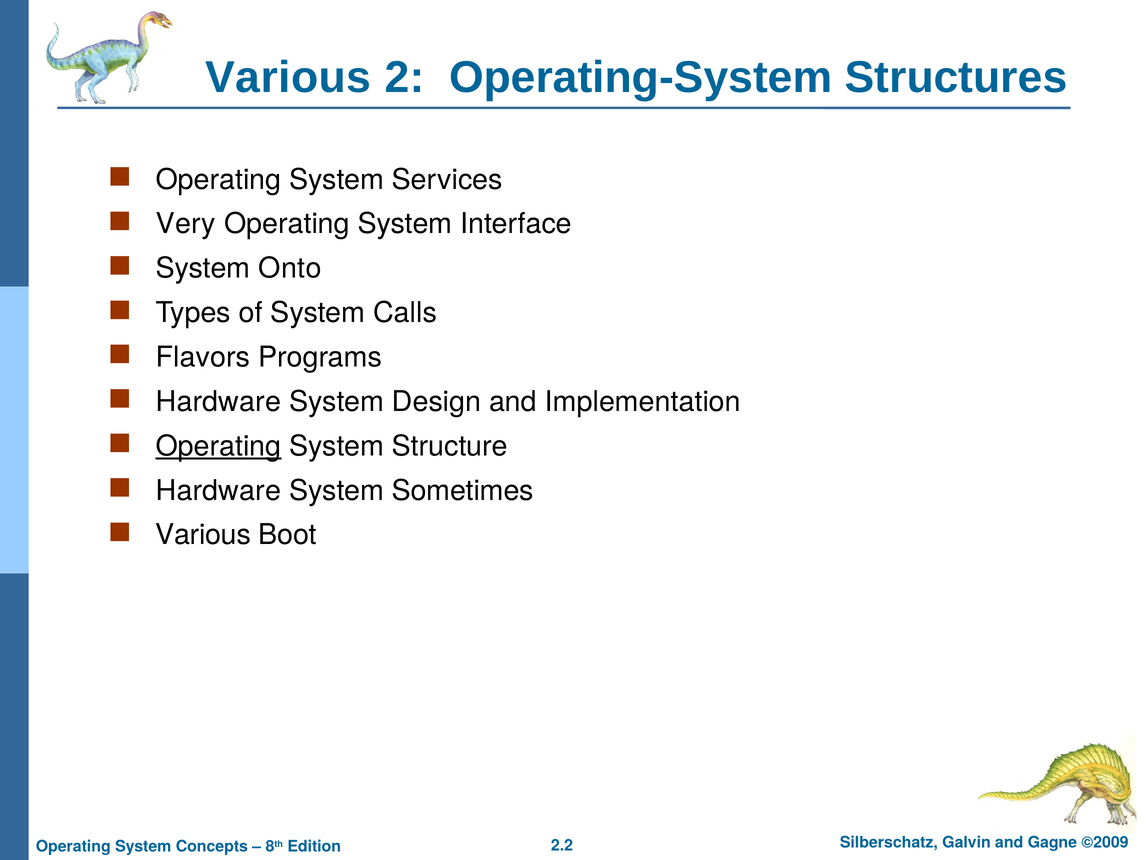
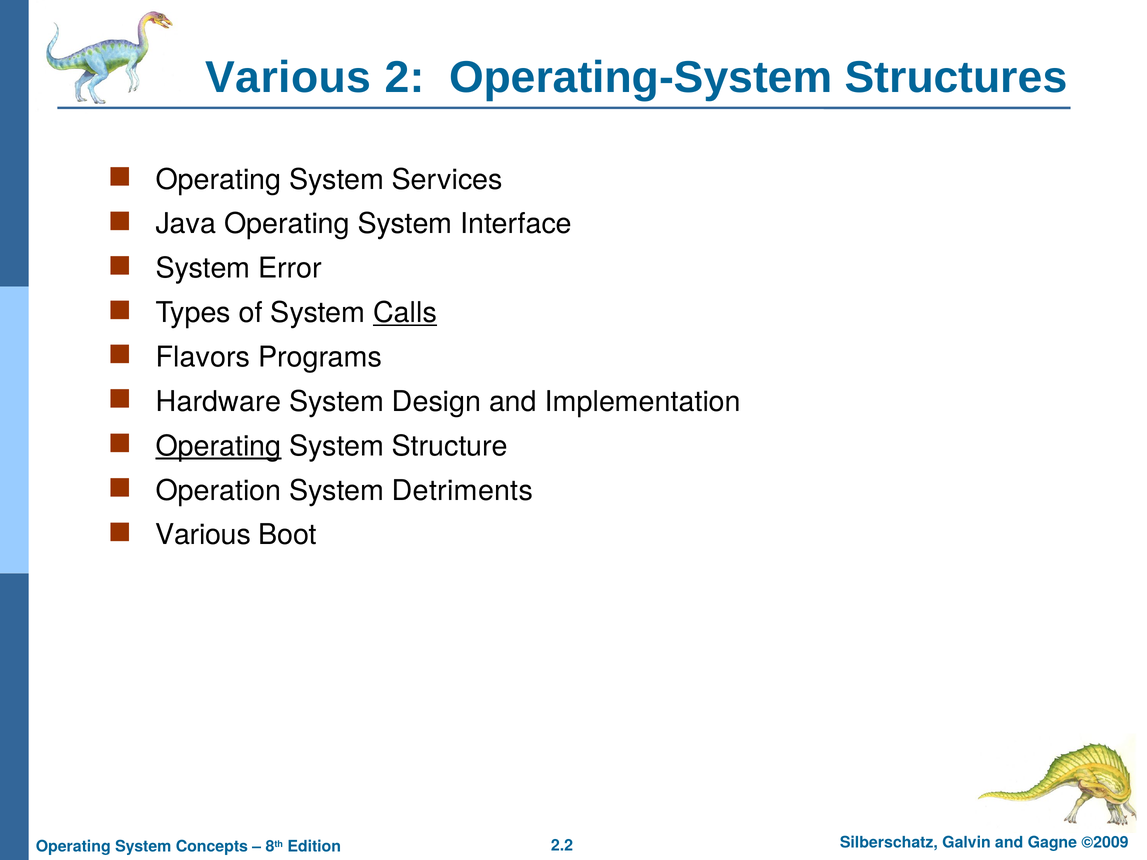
Very: Very -> Java
Onto: Onto -> Error
Calls underline: none -> present
Hardware at (218, 491): Hardware -> Operation
Sometimes: Sometimes -> Detriments
